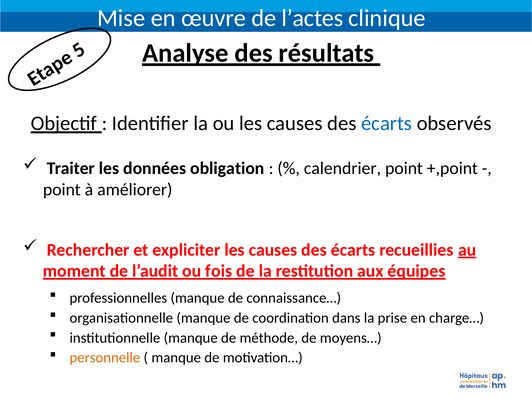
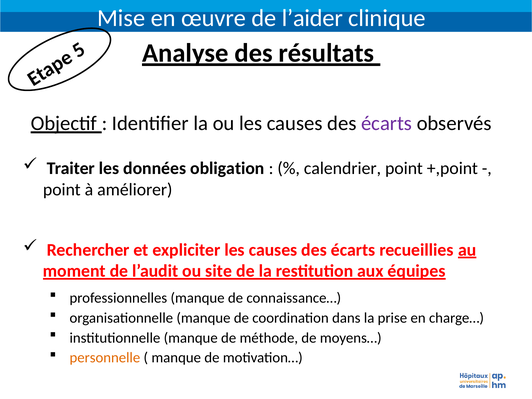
l’actes: l’actes -> l’aider
écarts at (387, 123) colour: blue -> purple
fois: fois -> site
